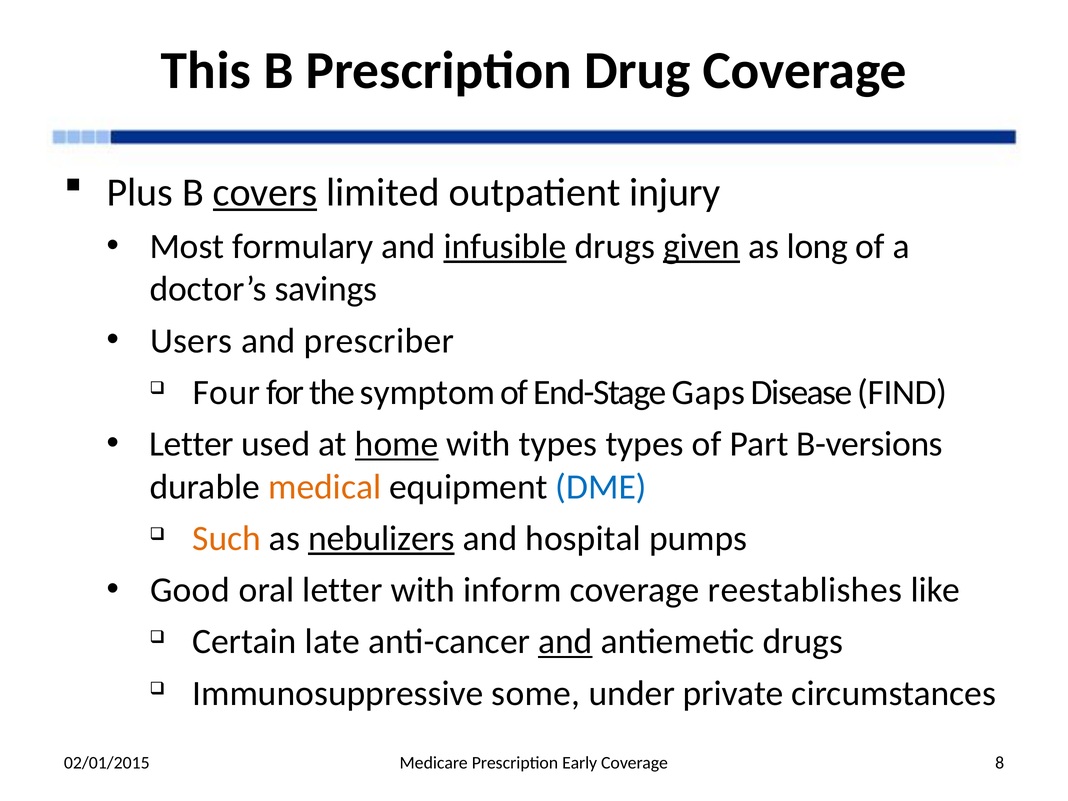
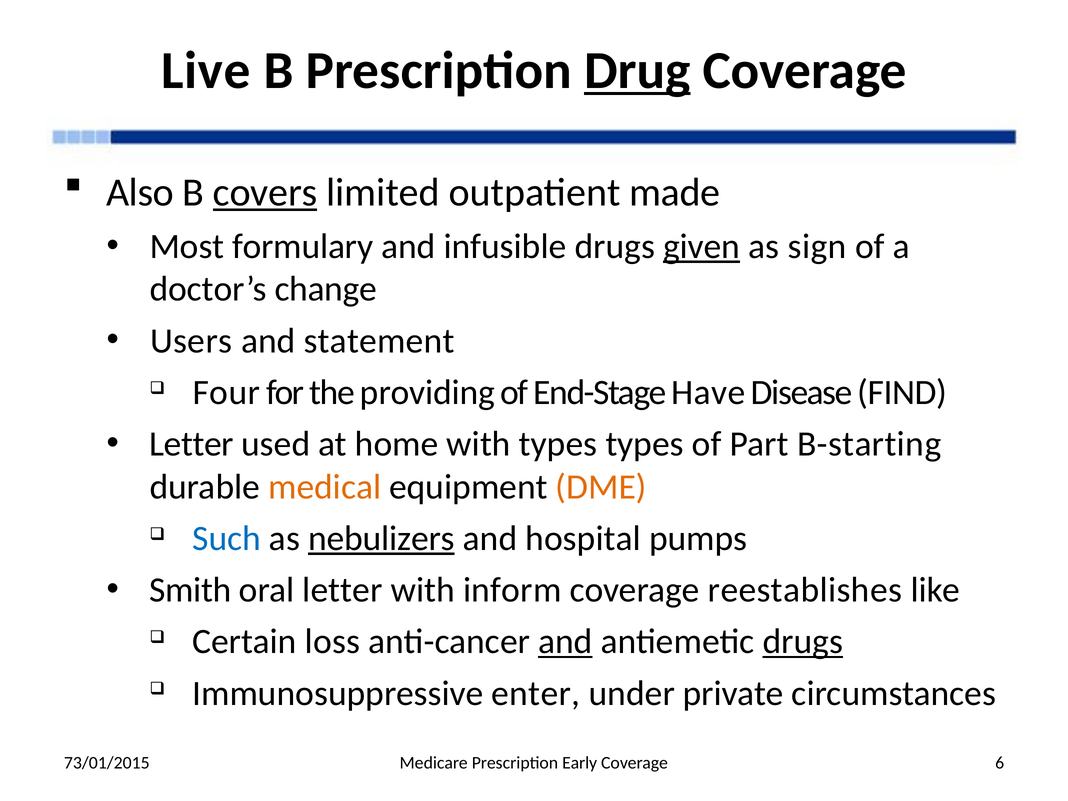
This: This -> Live
Drug underline: none -> present
Plus: Plus -> Also
injury: injury -> made
infusible underline: present -> none
long: long -> sign
savings: savings -> change
prescriber: prescriber -> statement
symptom: symptom -> providing
Gaps: Gaps -> Have
home underline: present -> none
B-versions: B-versions -> B-starting
DME colour: blue -> orange
Such colour: orange -> blue
Good: Good -> Smith
late: late -> loss
drugs at (803, 642) underline: none -> present
some: some -> enter
02/01/2015: 02/01/2015 -> 73/01/2015
8: 8 -> 6
